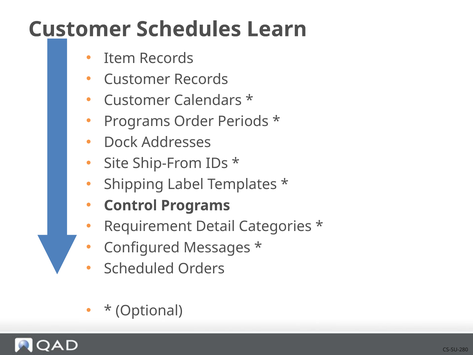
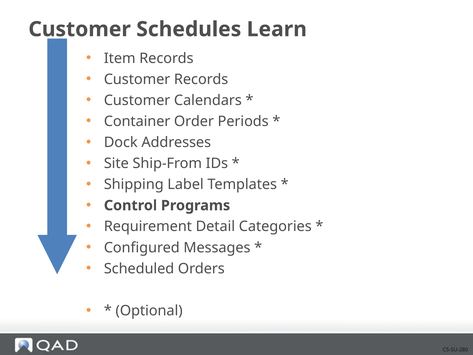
Programs at (137, 121): Programs -> Container
